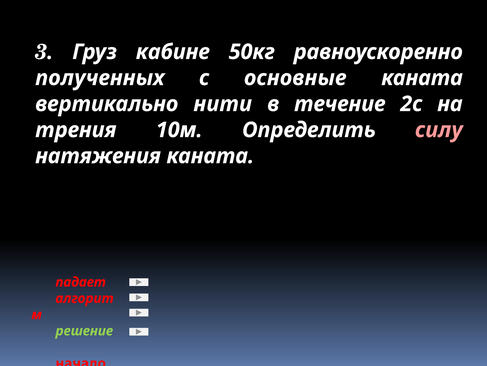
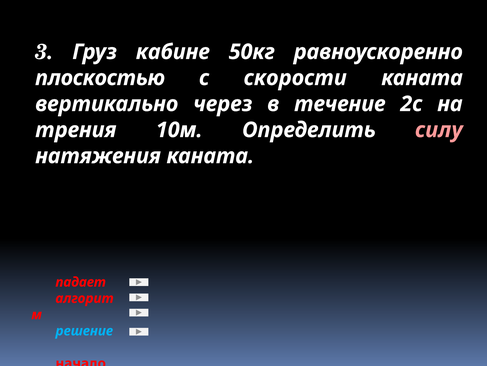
полученных: полученных -> плоскостью
основные: основные -> скорости
нити: нити -> через
решение colour: light green -> light blue
